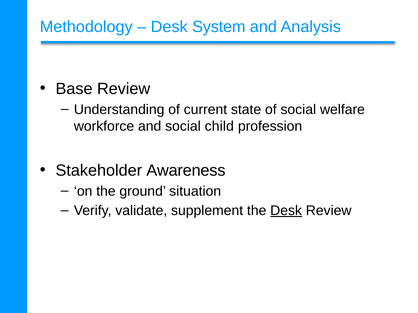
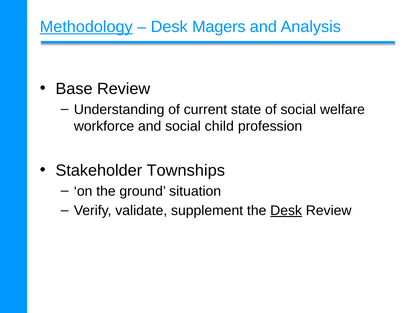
Methodology underline: none -> present
System: System -> Magers
Awareness: Awareness -> Townships
